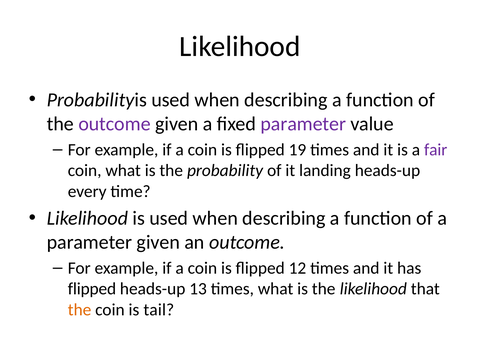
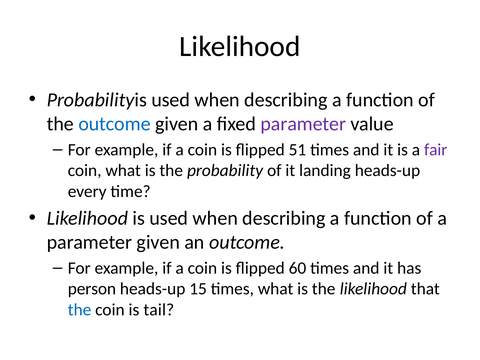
outcome at (115, 124) colour: purple -> blue
19: 19 -> 51
12: 12 -> 60
flipped at (92, 289): flipped -> person
13: 13 -> 15
the at (80, 310) colour: orange -> blue
